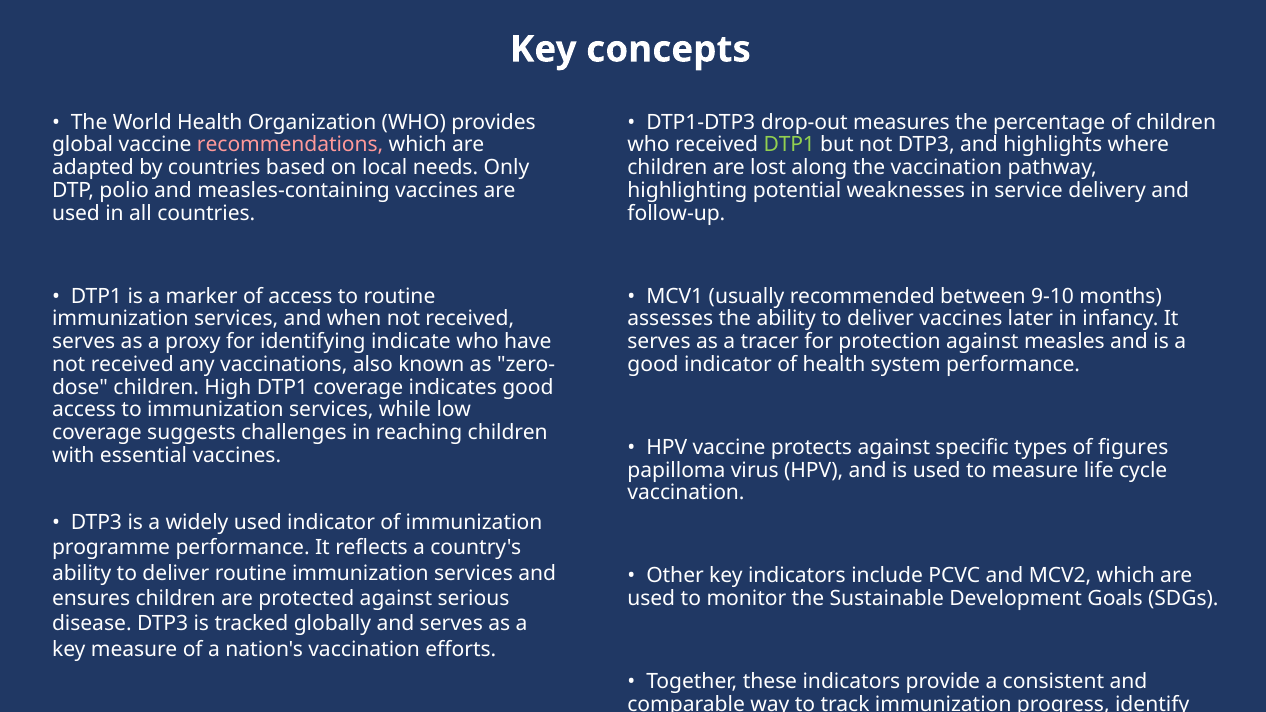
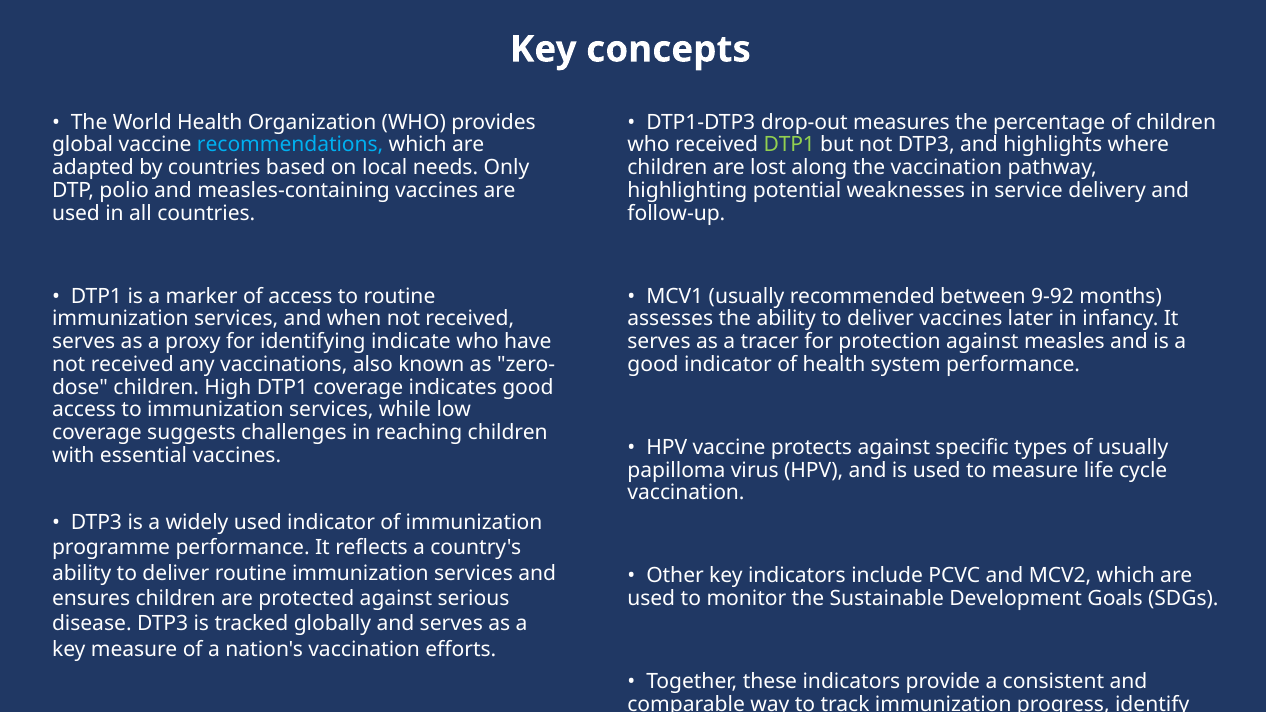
recommendations colour: pink -> light blue
9-10: 9-10 -> 9-92
of figures: figures -> usually
